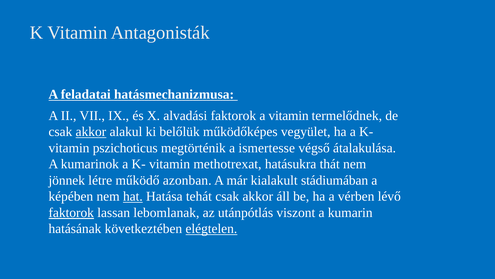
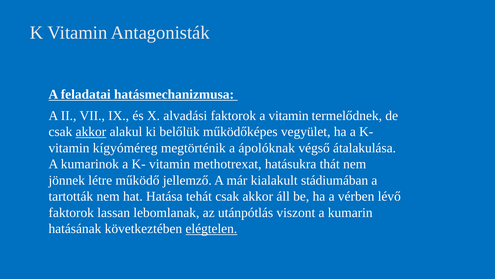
pszichoticus: pszichoticus -> kígyóméreg
ismertesse: ismertesse -> ápolóknak
azonban: azonban -> jellemző
képében: képében -> tartották
hat underline: present -> none
faktorok at (71, 212) underline: present -> none
